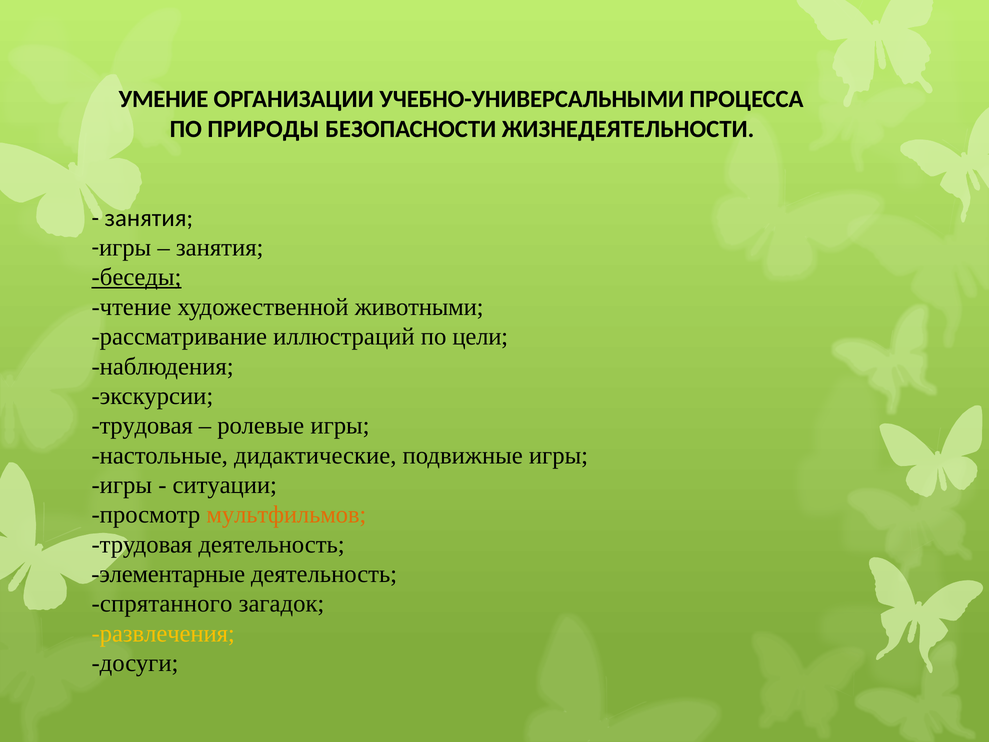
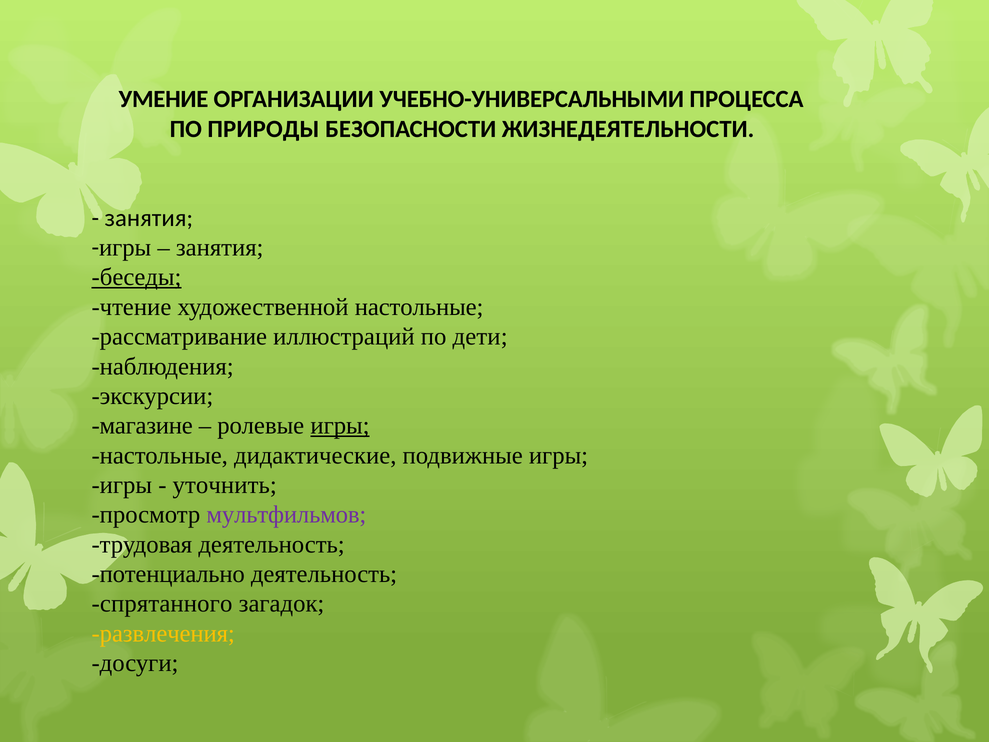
художественной животными: животными -> настольные
цели: цели -> дети
трудовая at (142, 426): трудовая -> магазине
игры at (340, 426) underline: none -> present
ситуации: ситуации -> уточнить
мультфильмов colour: orange -> purple
элементарные: элементарные -> потенциально
